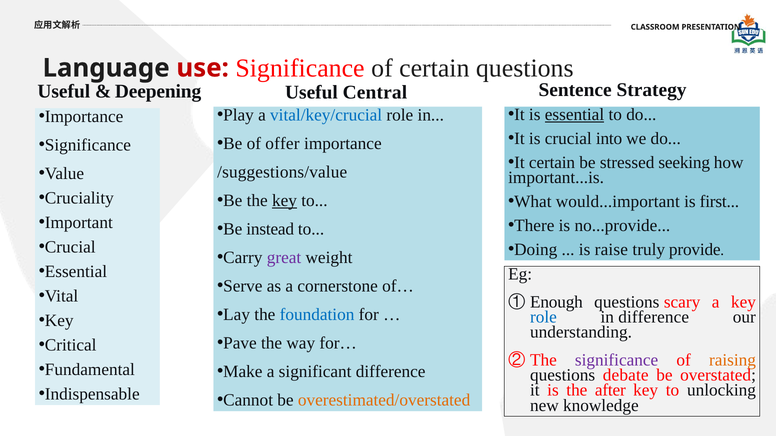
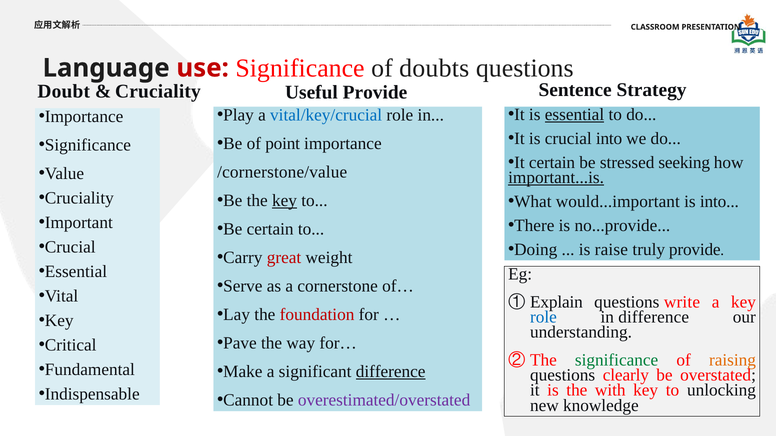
of certain: certain -> doubts
Useful at (64, 91): Useful -> Doubt
Deepening at (158, 91): Deepening -> Cruciality
Useful Central: Central -> Provide
offer: offer -> point
/suggestions/value: /suggestions/value -> /cornerstone/value
important...is underline: none -> present
is first: first -> into
Be instead: instead -> certain
great colour: purple -> red
Enough: Enough -> Explain
scary: scary -> write
foundation colour: blue -> red
significance at (617, 361) colour: purple -> green
difference at (391, 372) underline: none -> present
debate: debate -> clearly
after: after -> with
overestimated/overstated colour: orange -> purple
